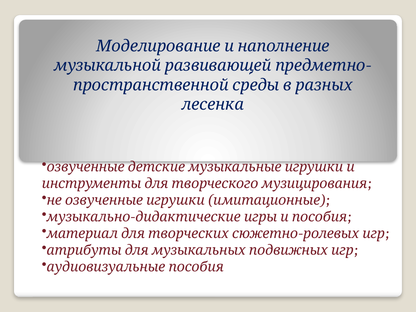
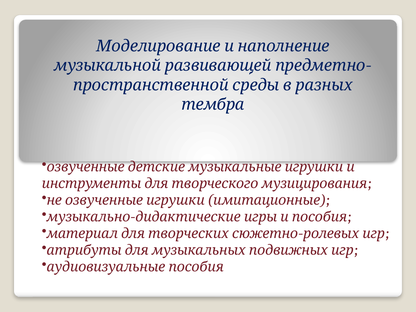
лесенка: лесенка -> тембра
